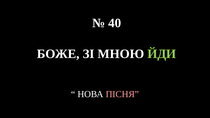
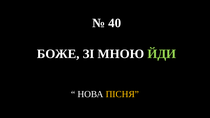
ПІСНЯ colour: pink -> yellow
